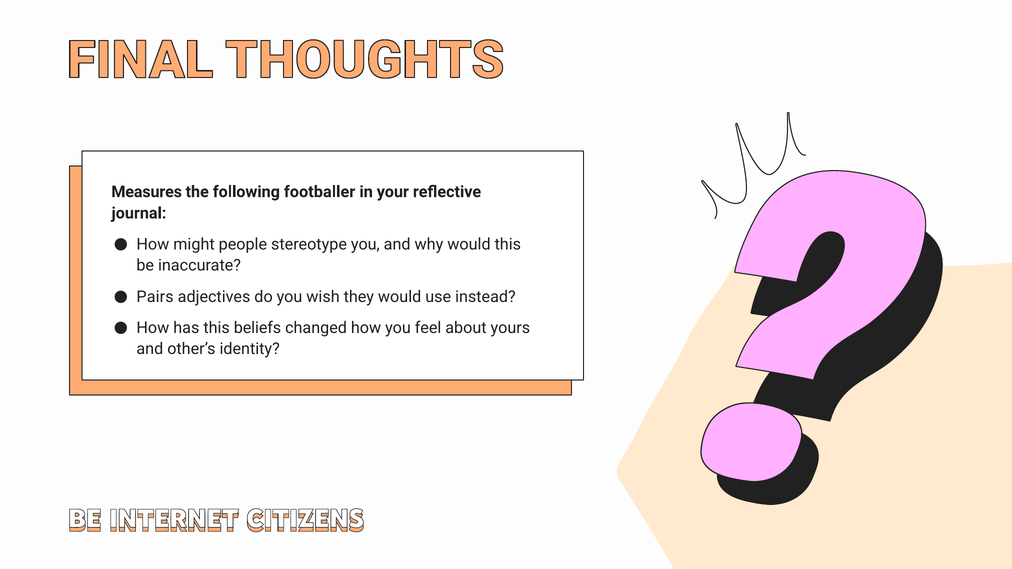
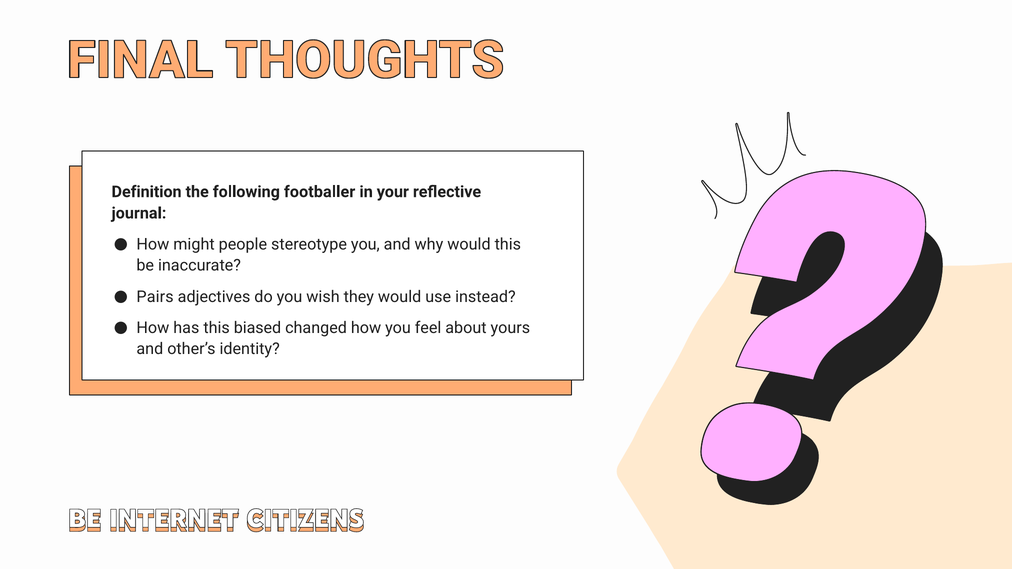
Measures: Measures -> Definition
beliefs: beliefs -> biased
